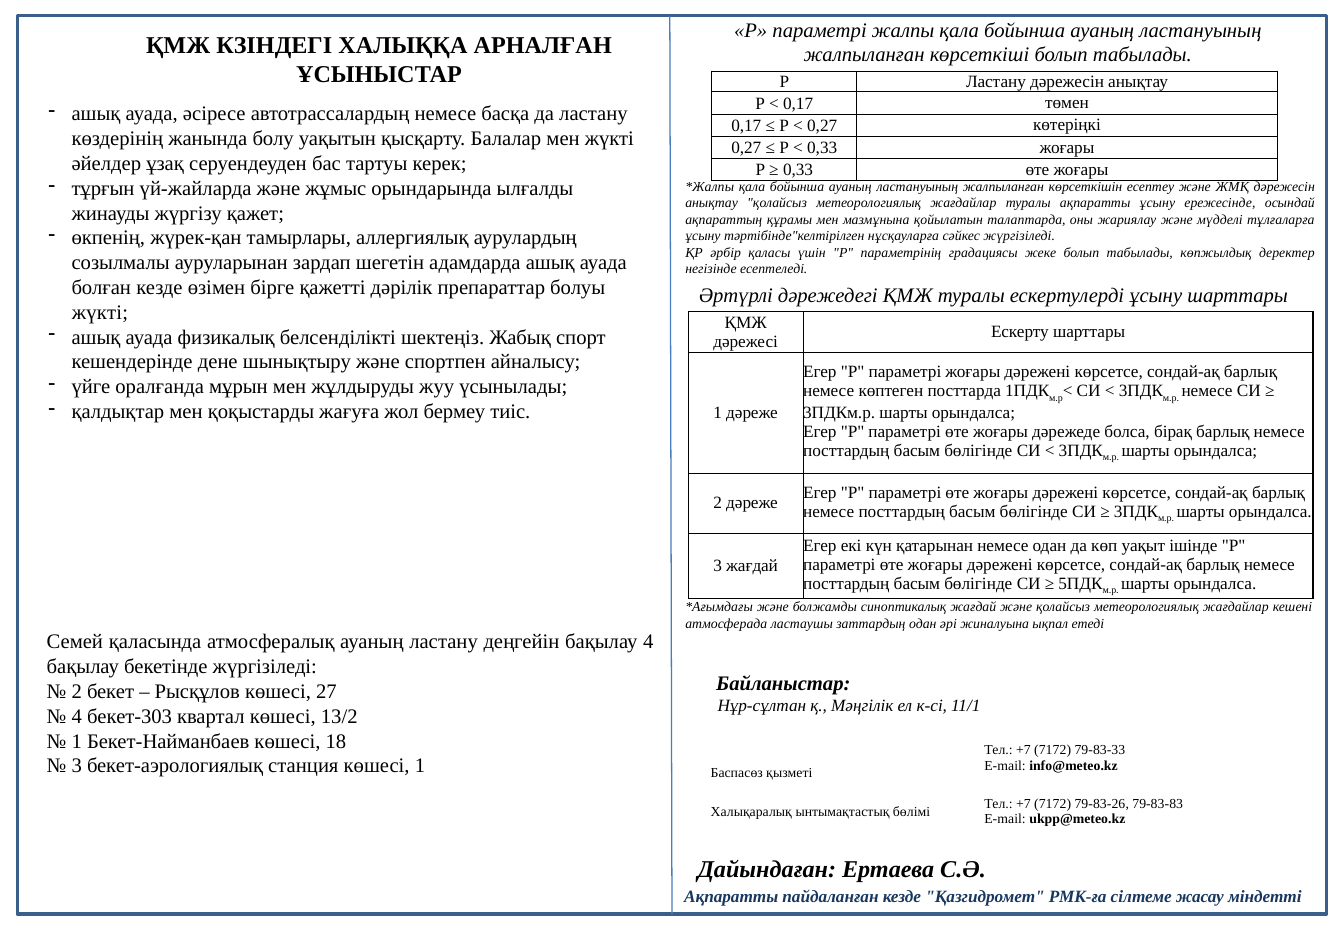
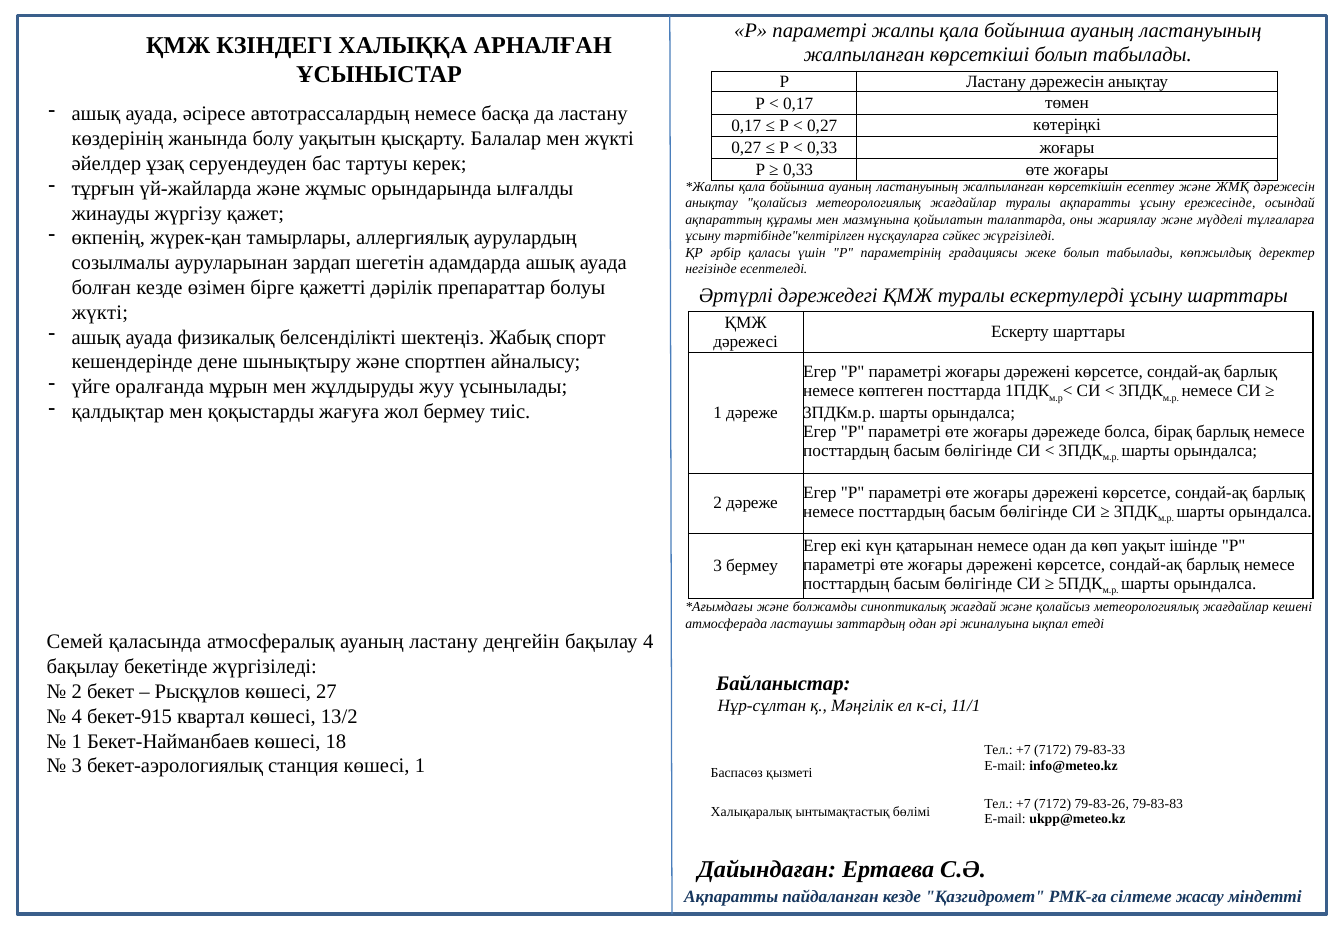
3 жағдай: жағдай -> бермеу
бекет-303: бекет-303 -> бекет-915
